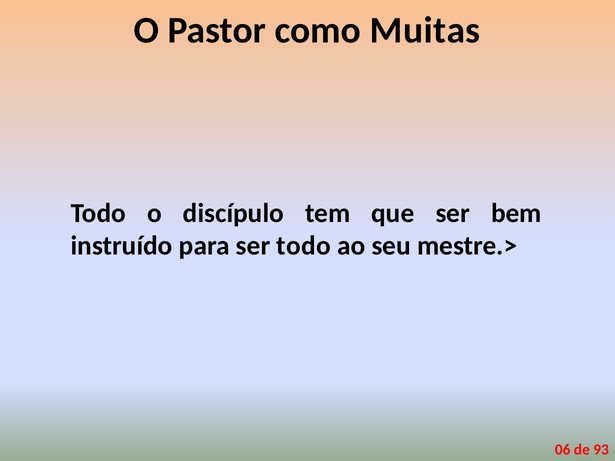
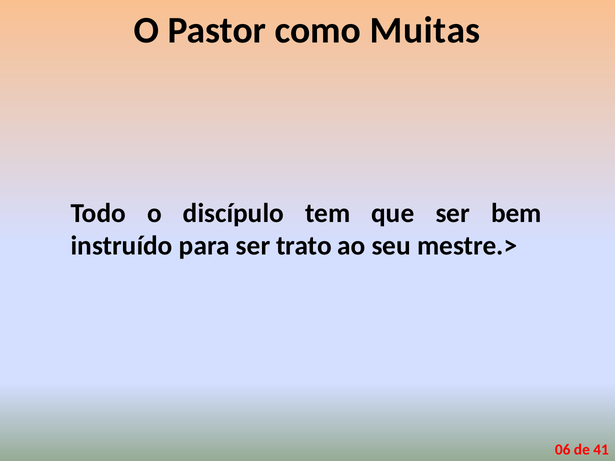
ser todo: todo -> trato
93: 93 -> 41
